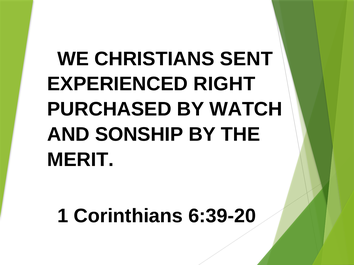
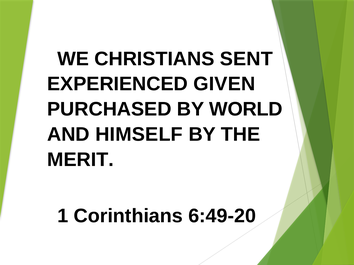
RIGHT: RIGHT -> GIVEN
WATCH: WATCH -> WORLD
SONSHIP: SONSHIP -> HIMSELF
6:39-20: 6:39-20 -> 6:49-20
